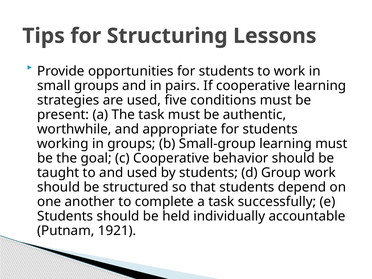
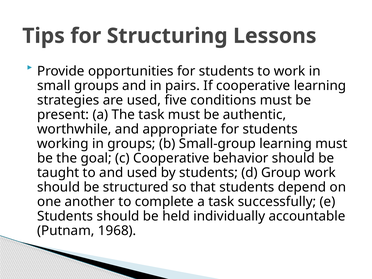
1921: 1921 -> 1968
